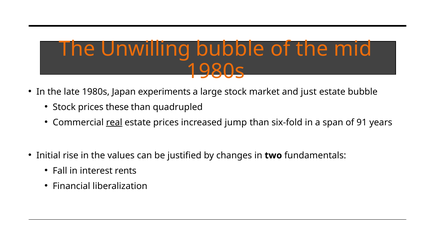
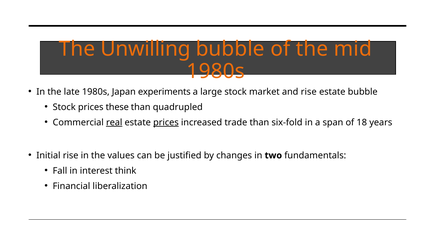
and just: just -> rise
prices at (166, 122) underline: none -> present
jump: jump -> trade
91: 91 -> 18
rents: rents -> think
